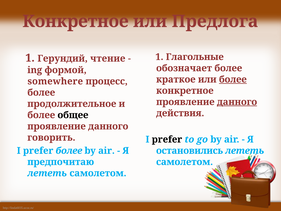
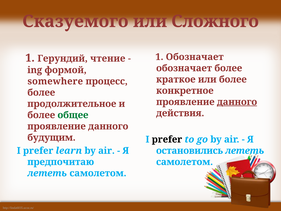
Конкретное at (76, 21): Конкретное -> Сказуемого
Предлога: Предлога -> Сложного
1 Глагольные: Глагольные -> Обозначает
более at (233, 79) underline: present -> none
общее colour: black -> green
говорить: говорить -> будущим
prefer более: более -> learn
